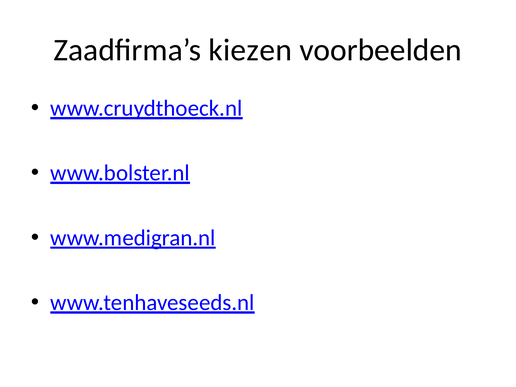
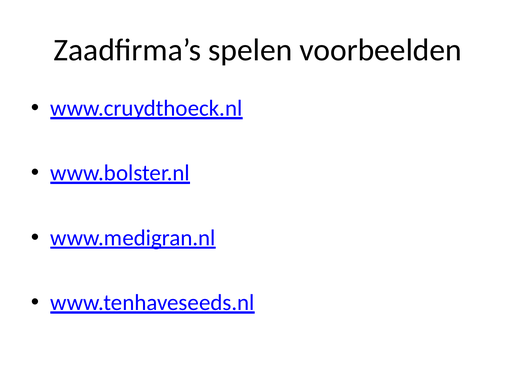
kiezen: kiezen -> spelen
